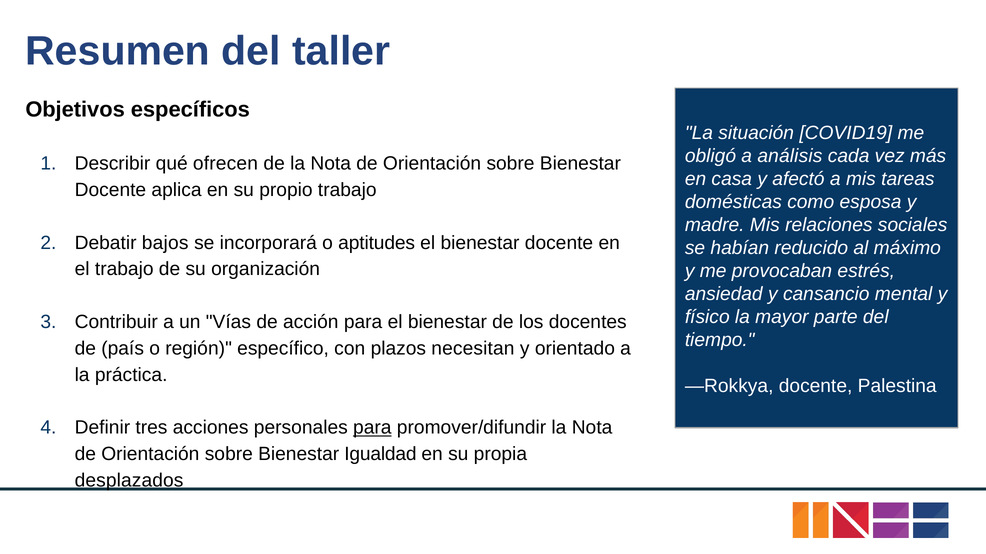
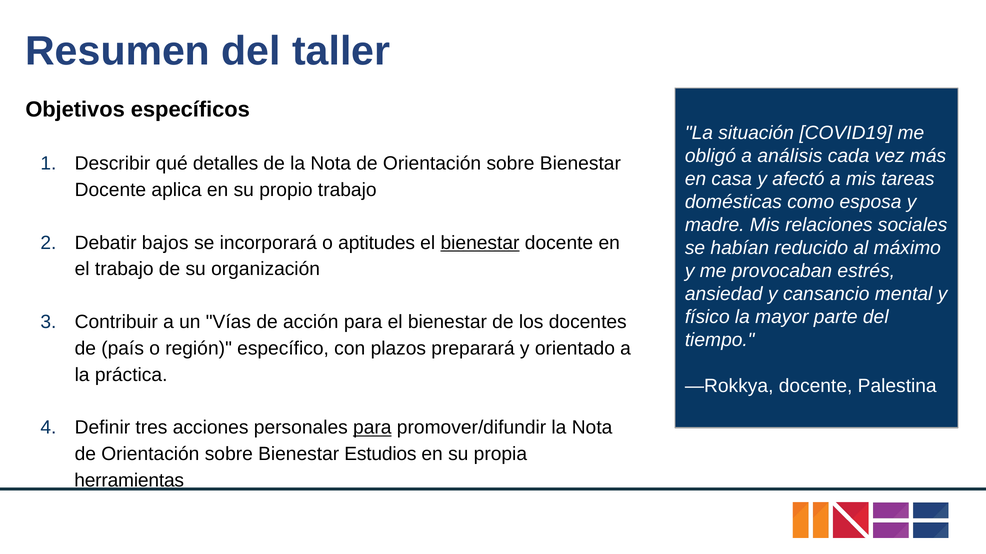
ofrecen: ofrecen -> detalles
bienestar at (480, 243) underline: none -> present
necesitan: necesitan -> preparará
Igualdad: Igualdad -> Estudios
desplazados: desplazados -> herramientas
